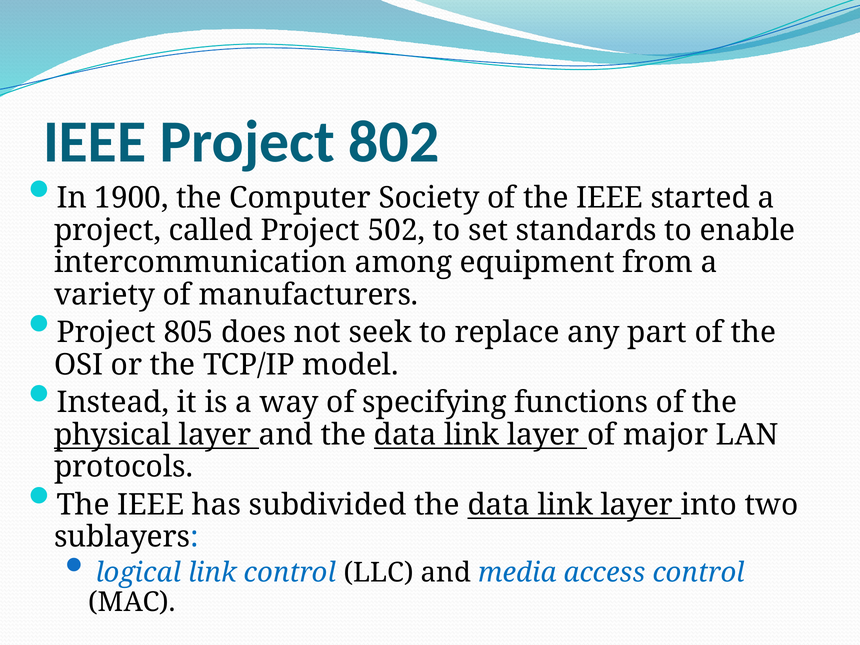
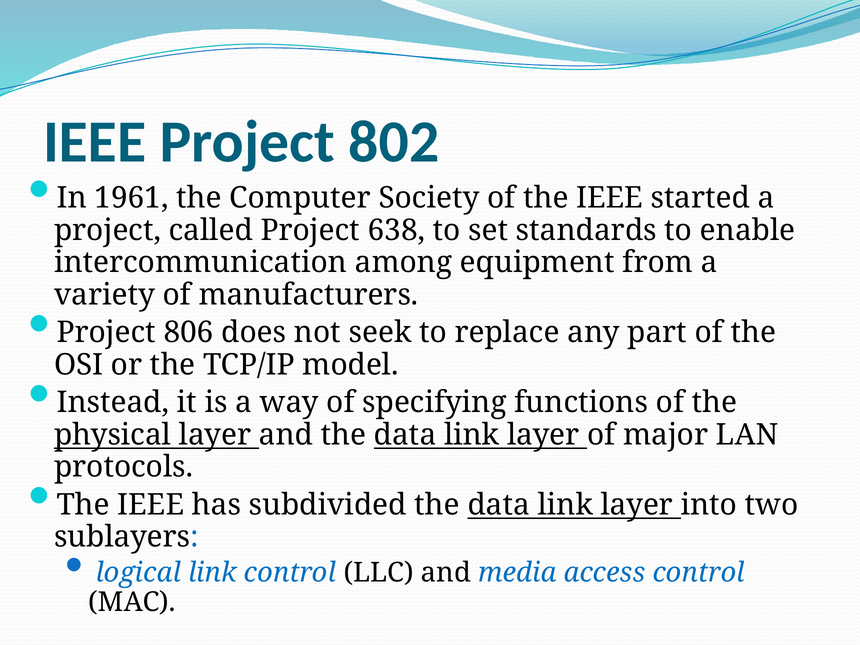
1900: 1900 -> 1961
502: 502 -> 638
805: 805 -> 806
